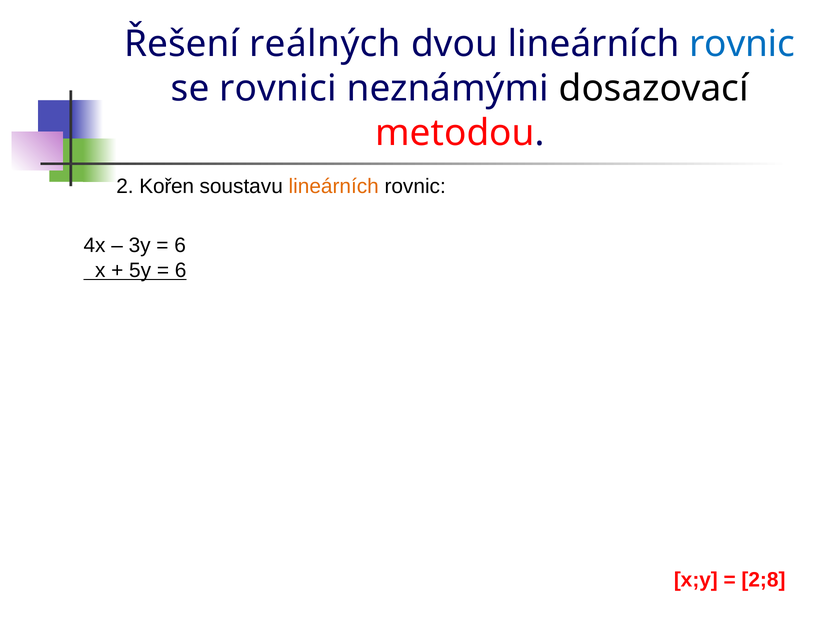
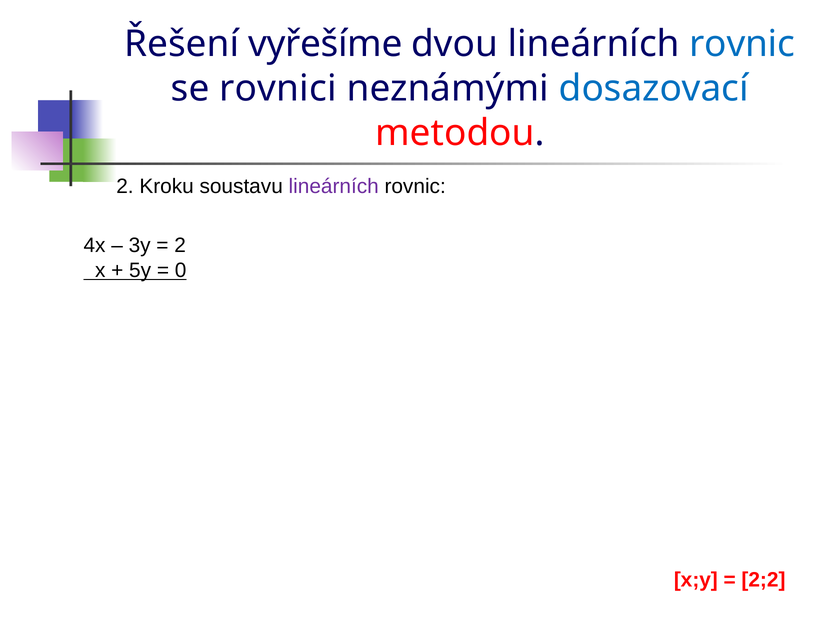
reálných: reálných -> vyřešíme
dosazovací colour: black -> blue
Kořen: Kořen -> Kroku
lineárních at (334, 186) colour: orange -> purple
6 at (180, 245): 6 -> 2
6 at (181, 270): 6 -> 0
2;8: 2;8 -> 2;2
